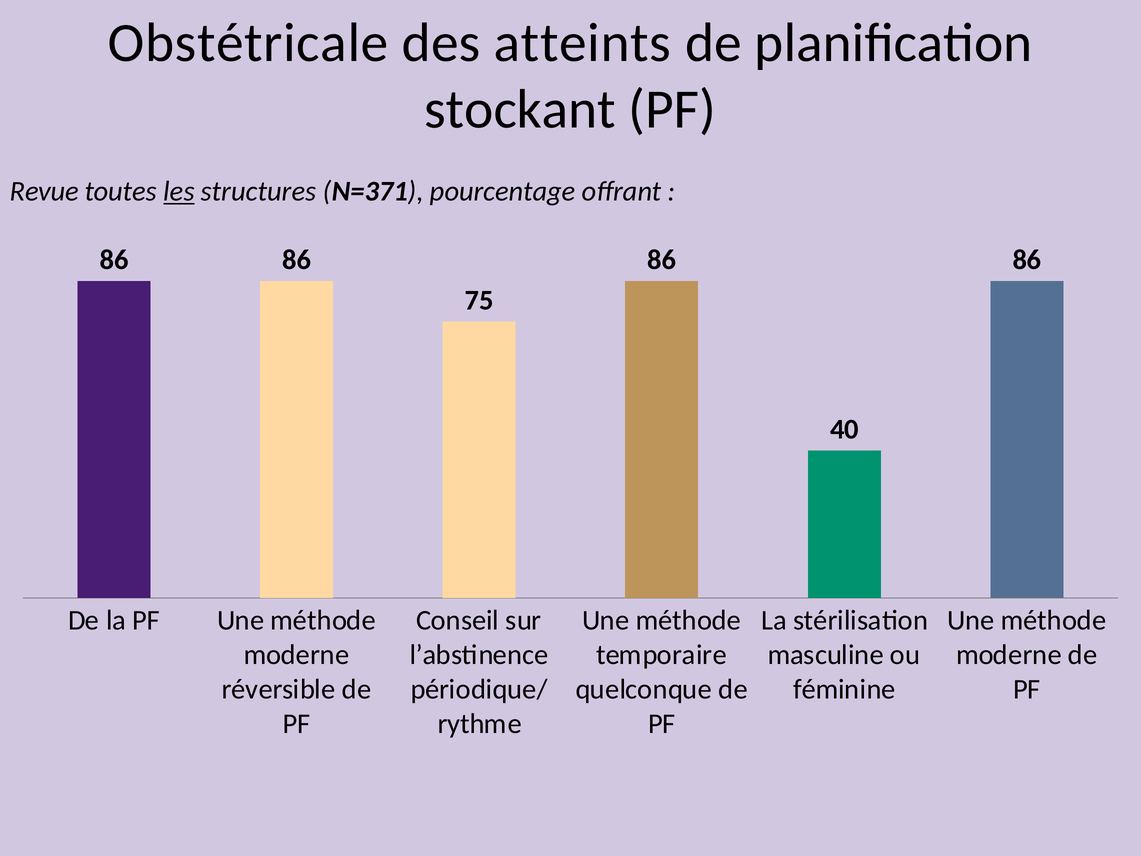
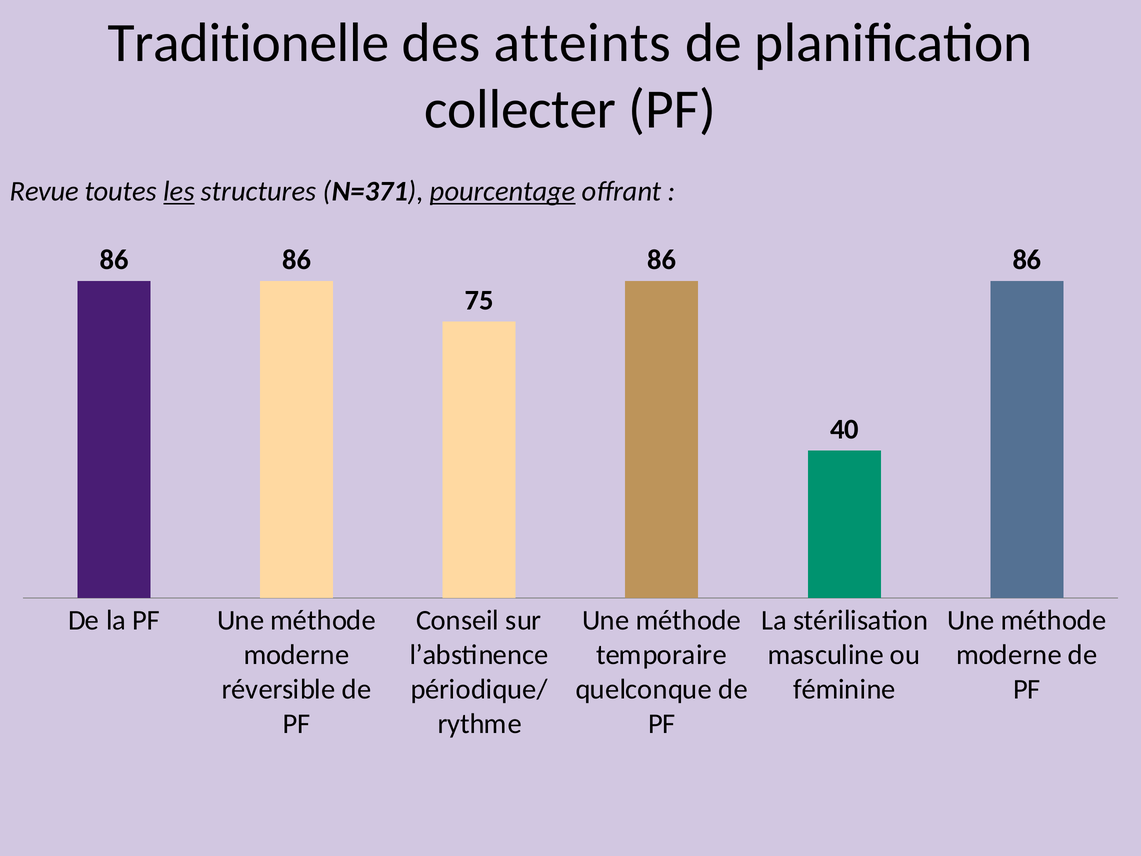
Obstétricale: Obstétricale -> Traditionelle
stockant: stockant -> collecter
pourcentage underline: none -> present
